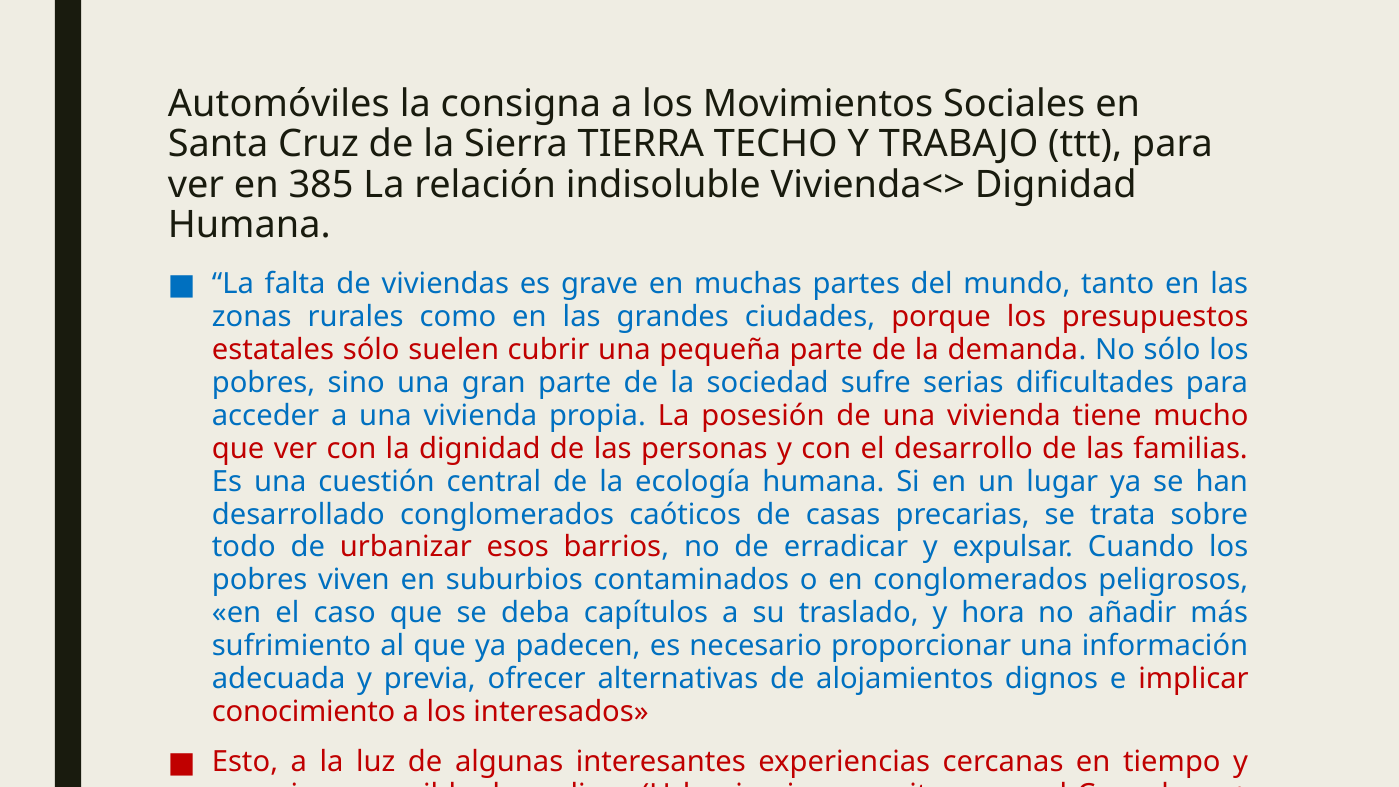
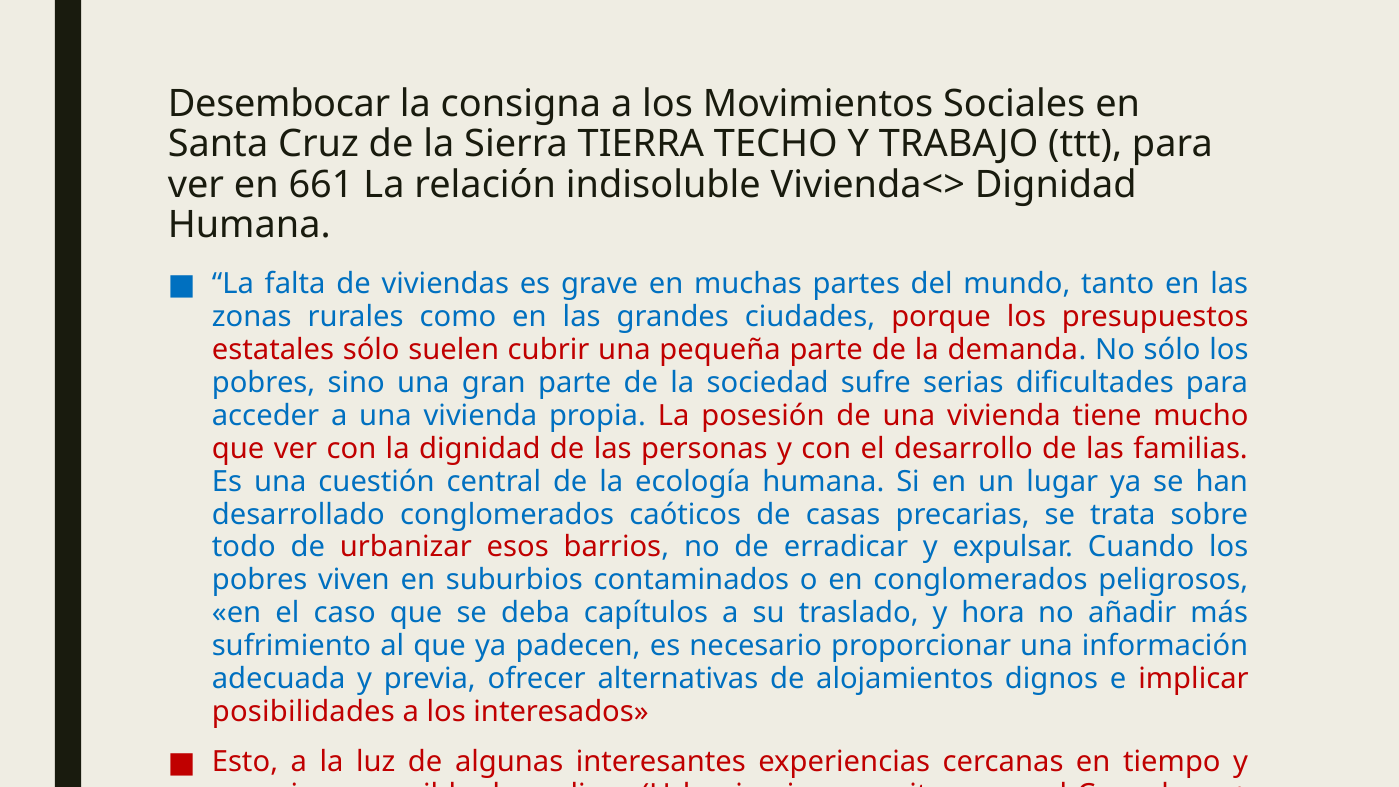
Automóviles: Automóviles -> Desembocar
385: 385 -> 661
conocimiento: conocimiento -> posibilidades
